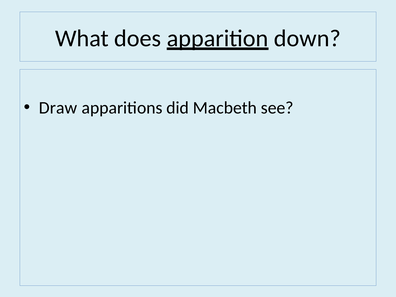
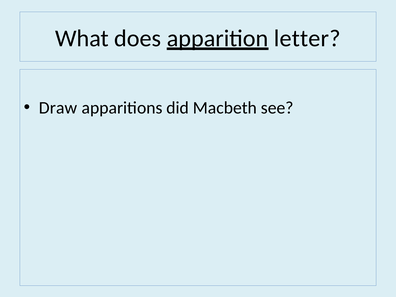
down: down -> letter
